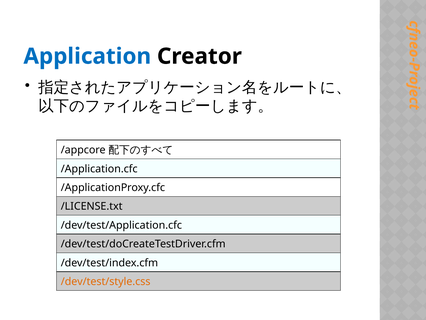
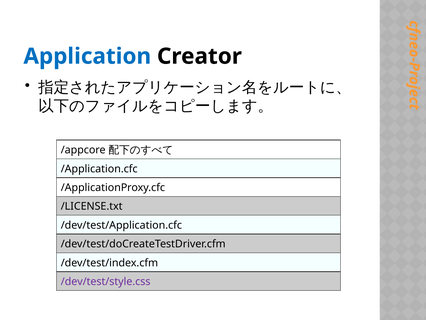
/dev/test/style.css colour: orange -> purple
